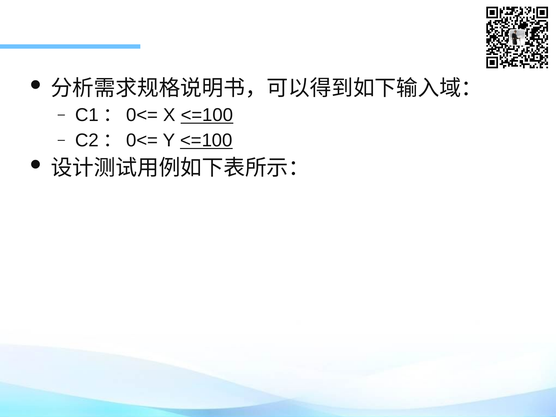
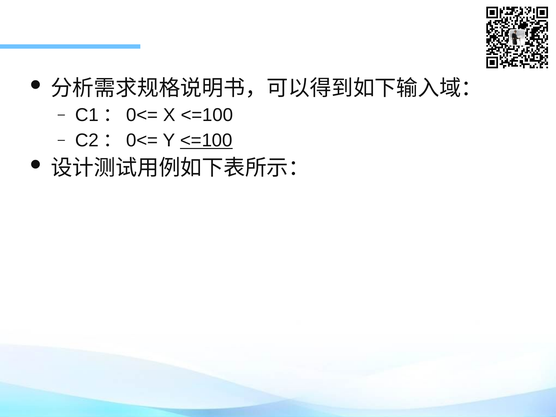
<=100 at (207, 115) underline: present -> none
